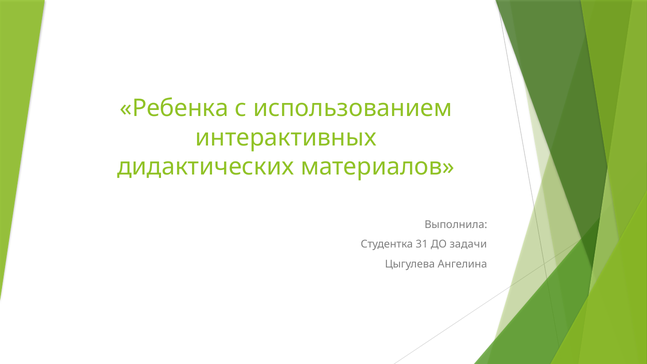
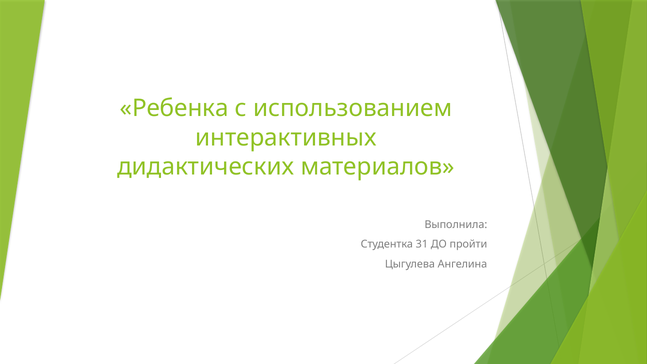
задачи: задачи -> пройти
